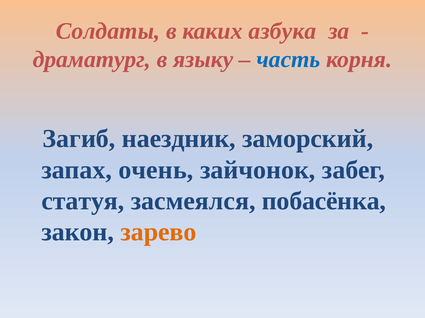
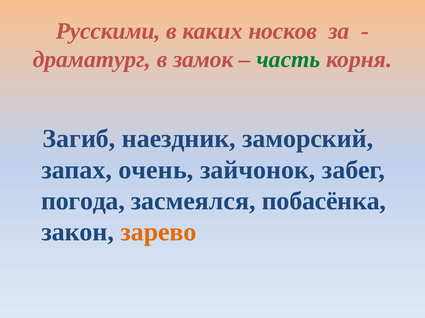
Солдаты: Солдаты -> Русскими
азбука: азбука -> носков
языку: языку -> замок
часть colour: blue -> green
статуя: статуя -> погода
